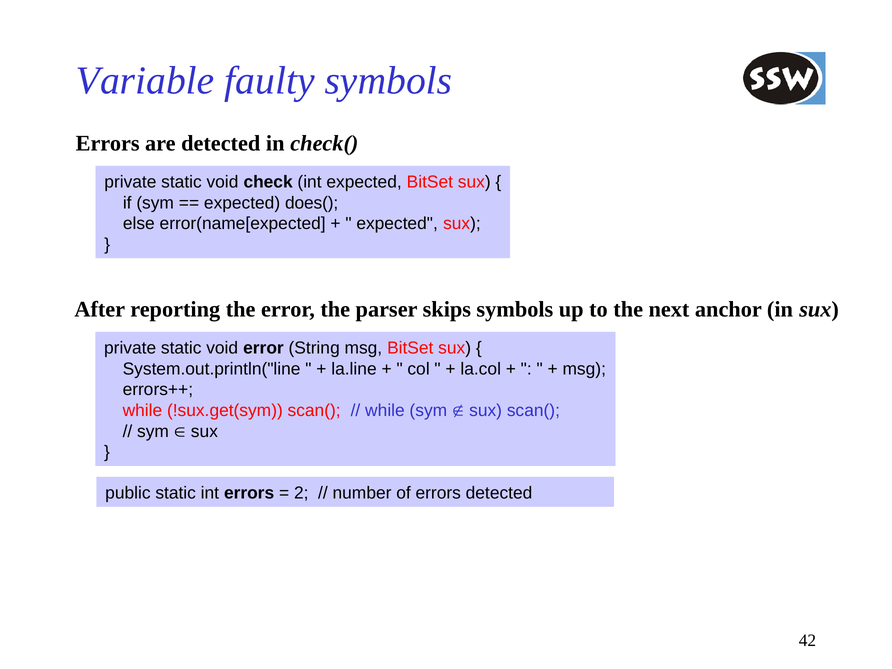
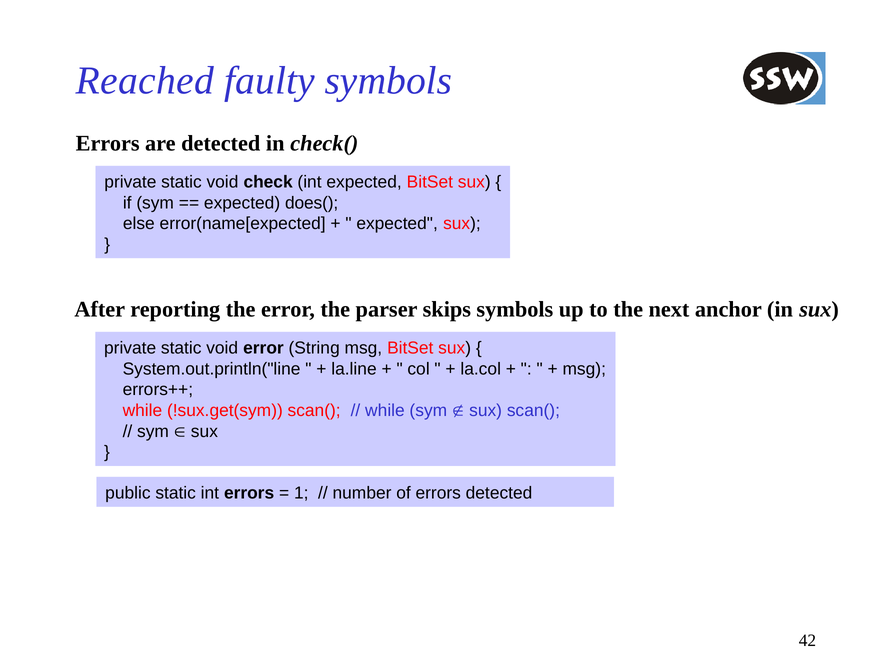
Variable: Variable -> Reached
2: 2 -> 1
